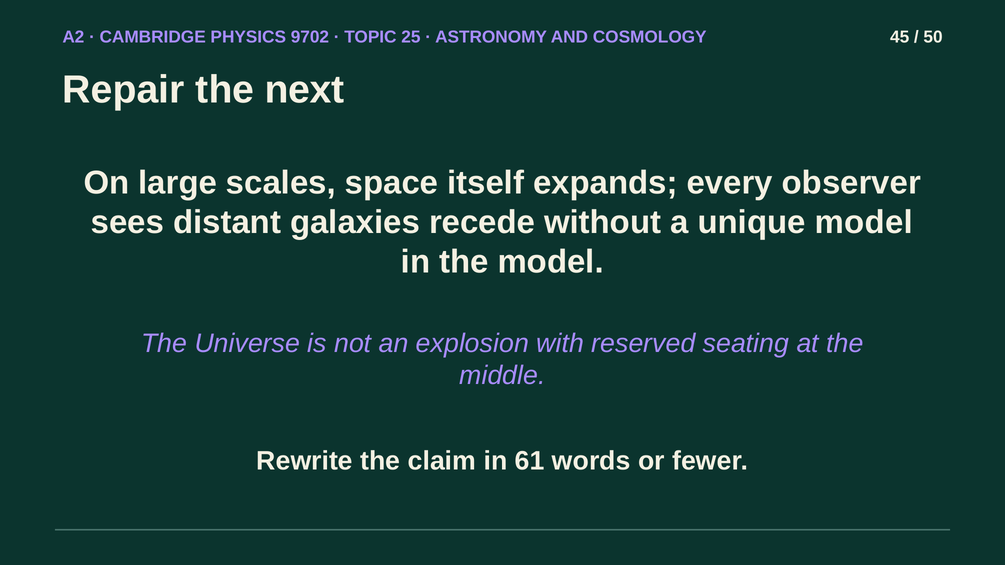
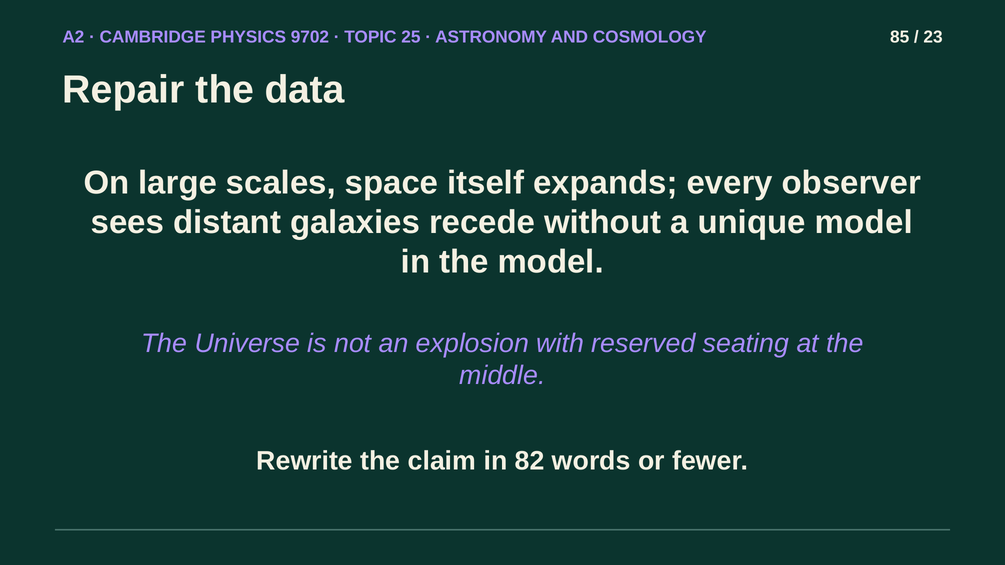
45: 45 -> 85
50: 50 -> 23
next: next -> data
61: 61 -> 82
